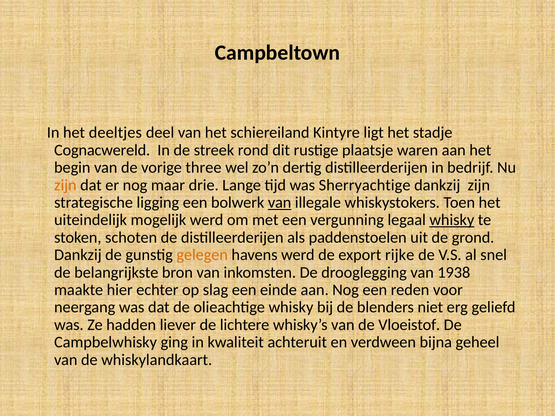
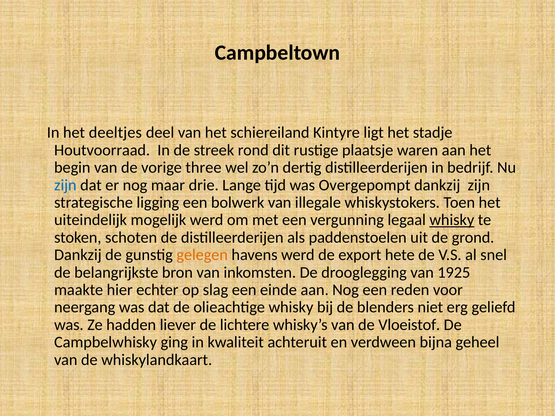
Cognacwereld: Cognacwereld -> Houtvoorraad
zijn at (65, 185) colour: orange -> blue
Sherryachtige: Sherryachtige -> Overgepompt
van at (280, 203) underline: present -> none
rijke: rijke -> hete
1938: 1938 -> 1925
